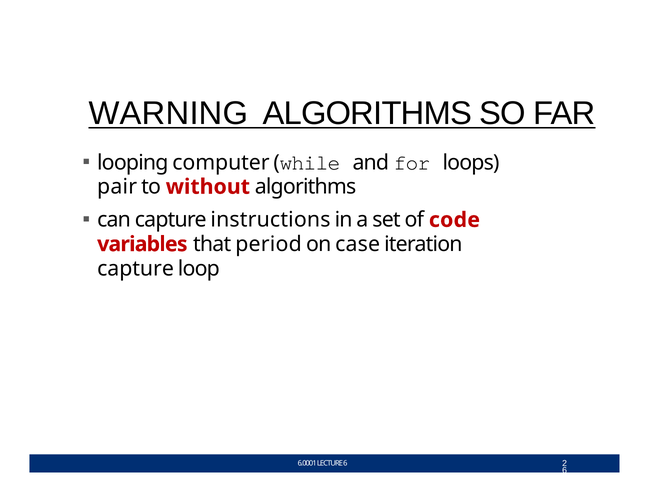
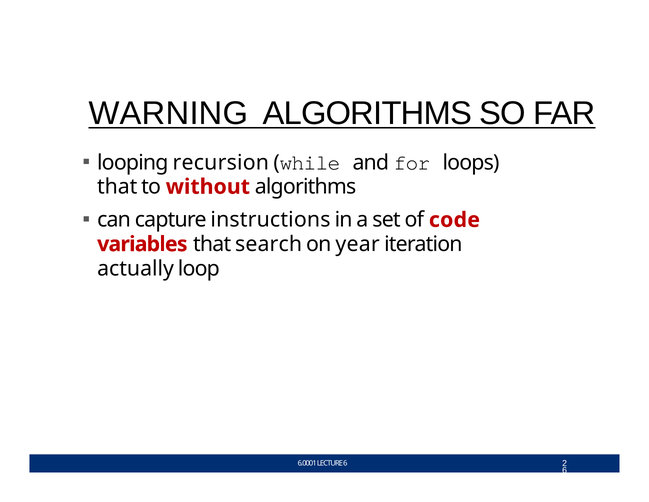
computer: computer -> recursion
pair at (117, 187): pair -> that
period: period -> search
case: case -> year
capture at (136, 268): capture -> actually
